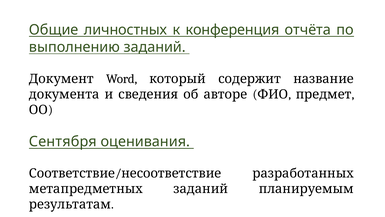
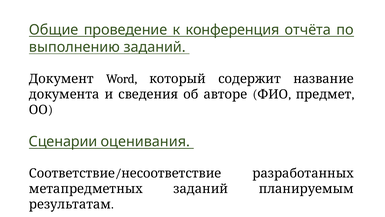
личностных: личностных -> проведение
Сентября: Сентября -> Сценарии
